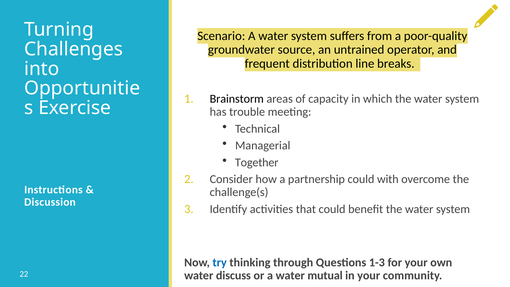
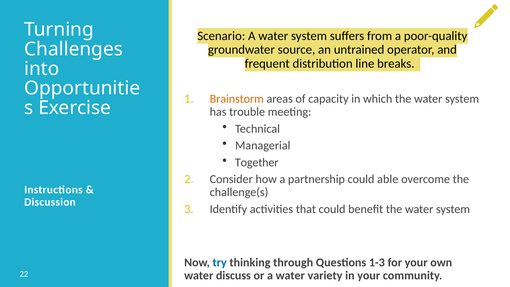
Brainstorm colour: black -> orange
with: with -> able
mutual: mutual -> variety
